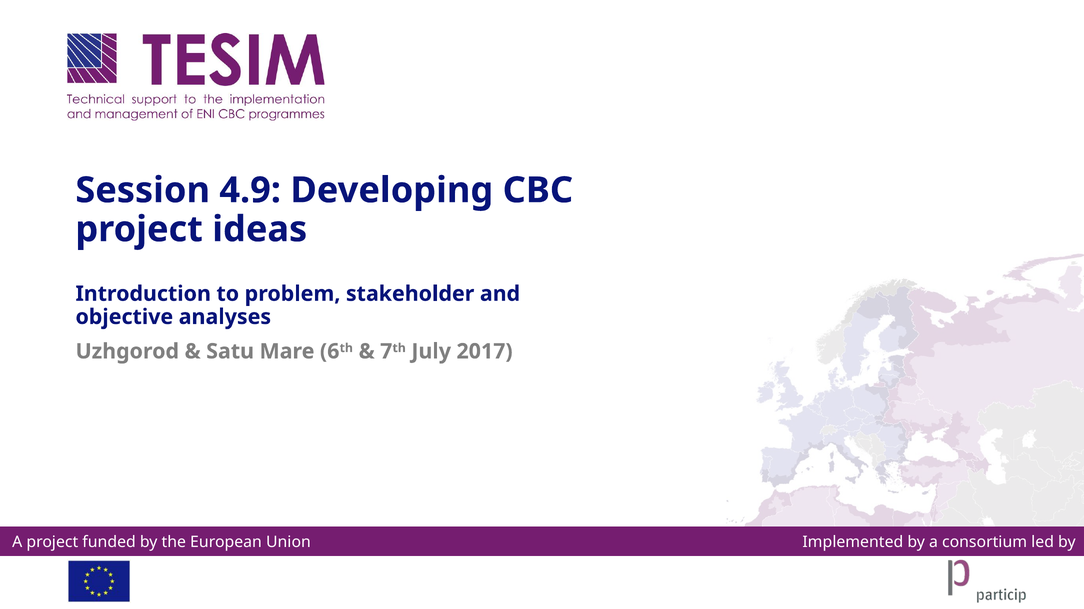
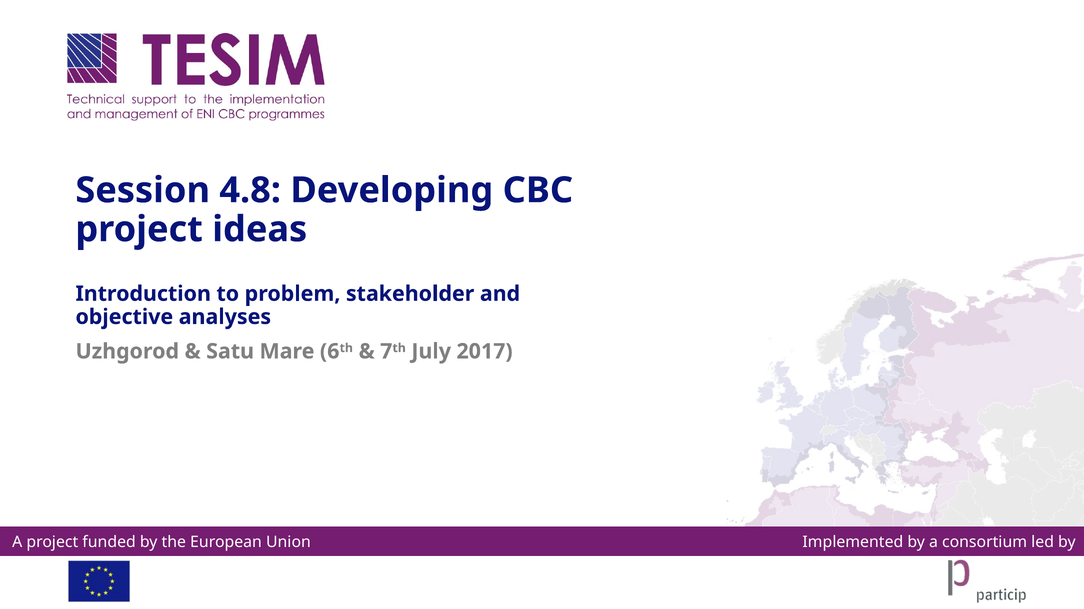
4.9: 4.9 -> 4.8
